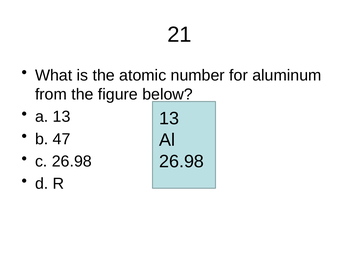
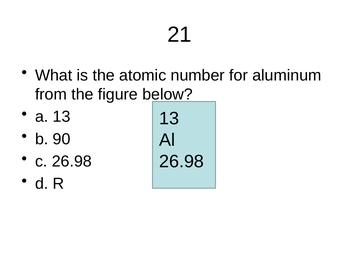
47: 47 -> 90
